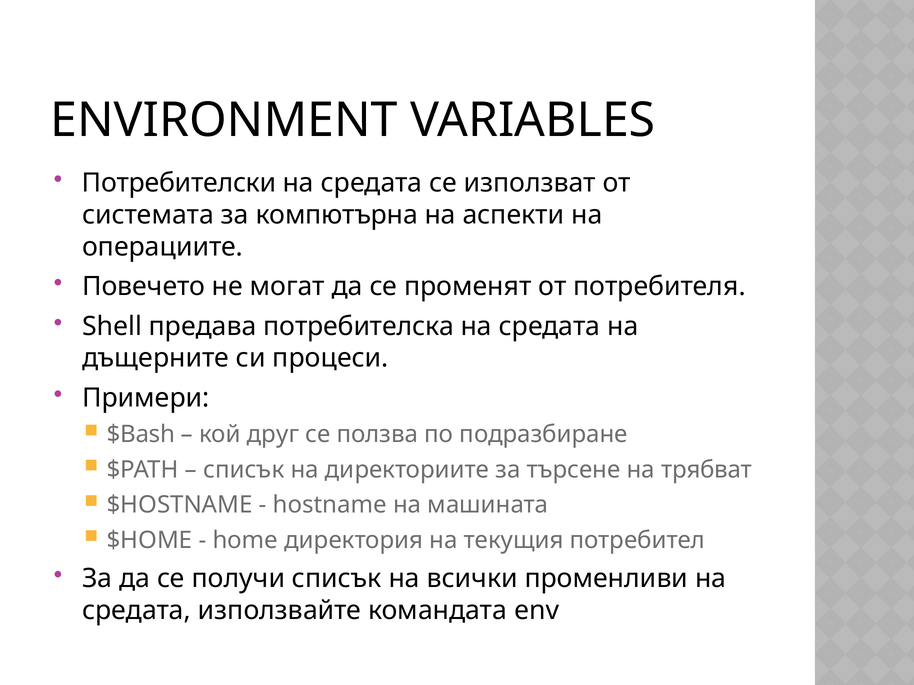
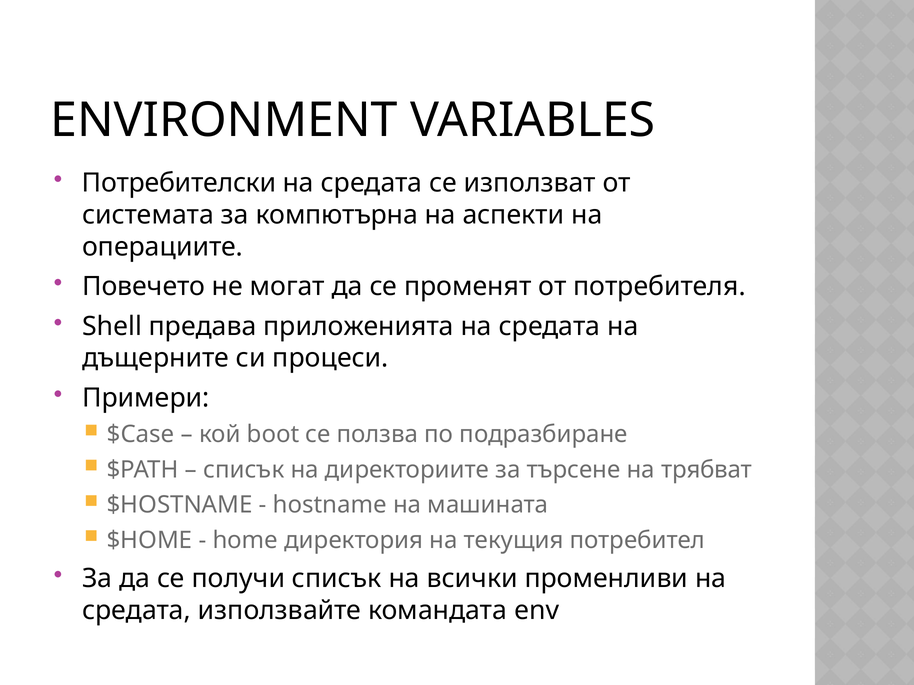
потребителска: потребителска -> приложенията
$Bash: $Bash -> $Case
друг: друг -> boot
